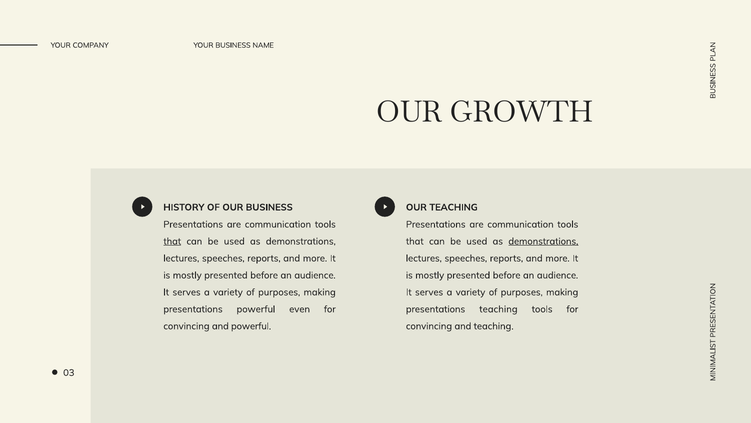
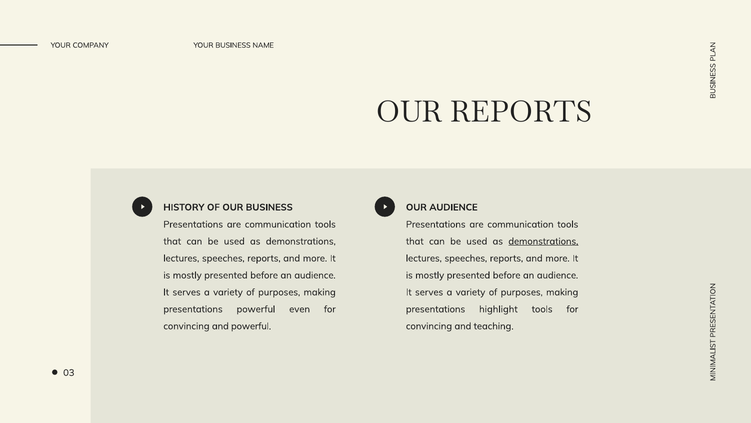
OUR GROWTH: GROWTH -> REPORTS
OUR TEACHING: TEACHING -> AUDIENCE
that at (172, 241) underline: present -> none
presentations teaching: teaching -> highlight
